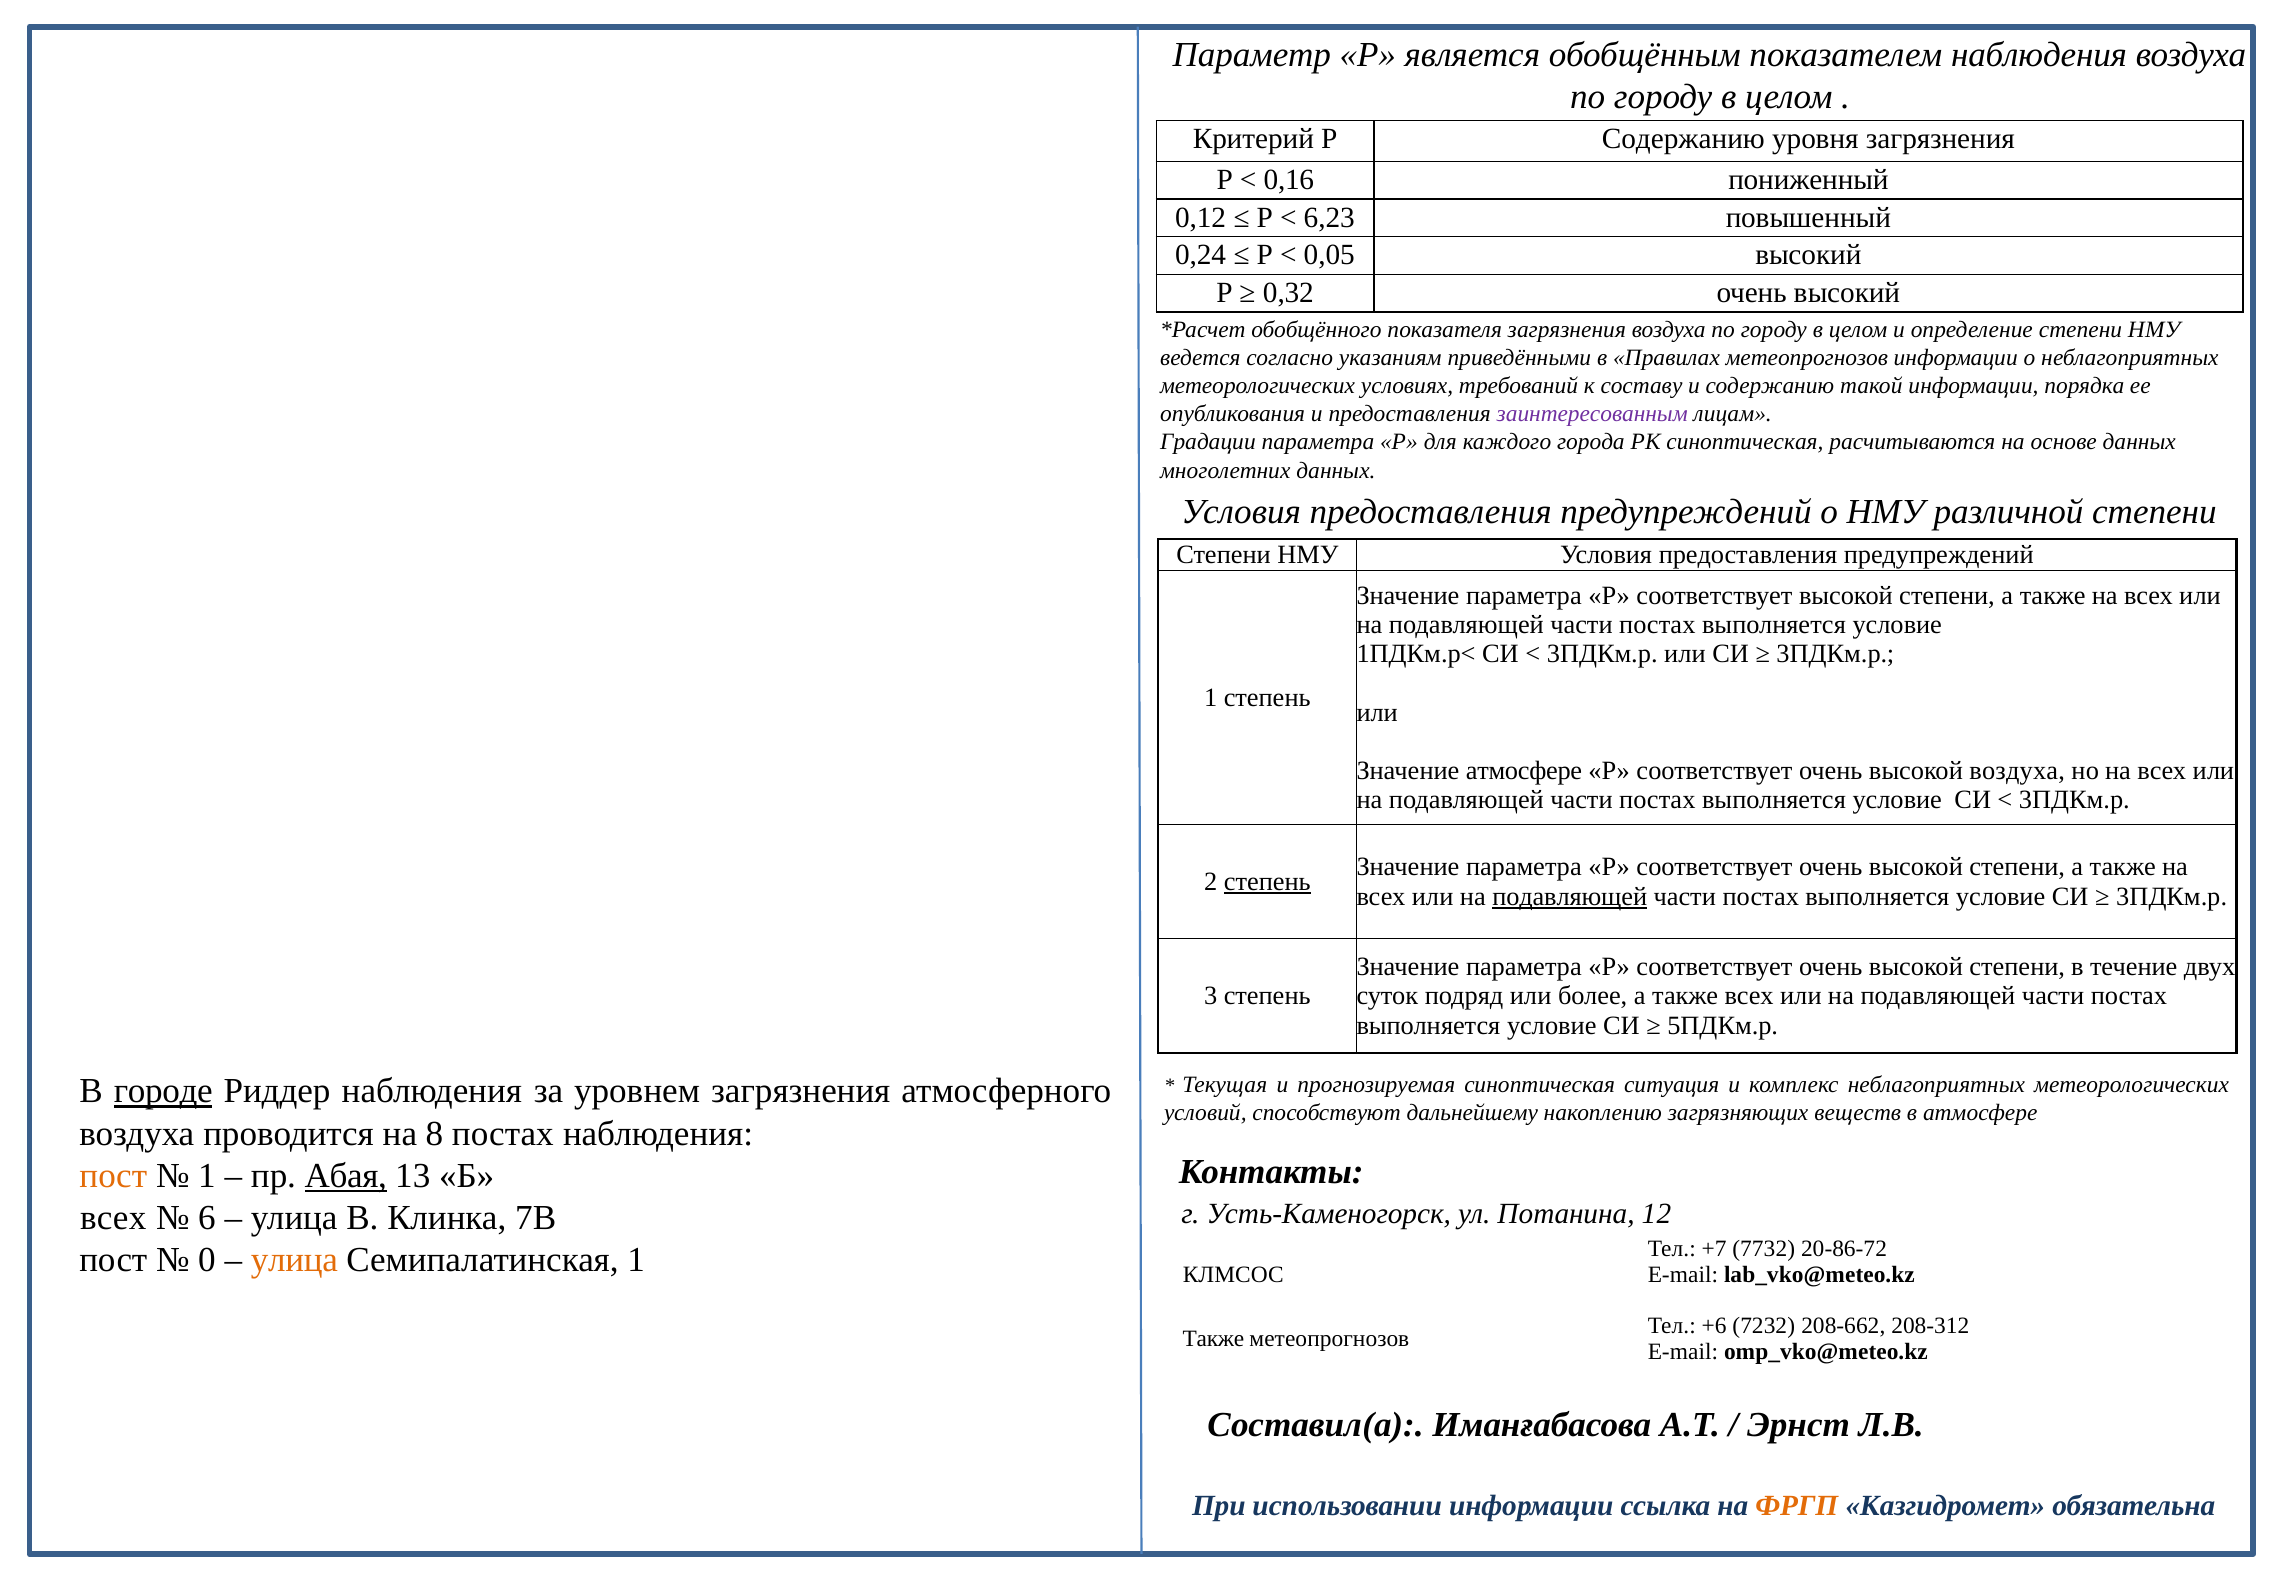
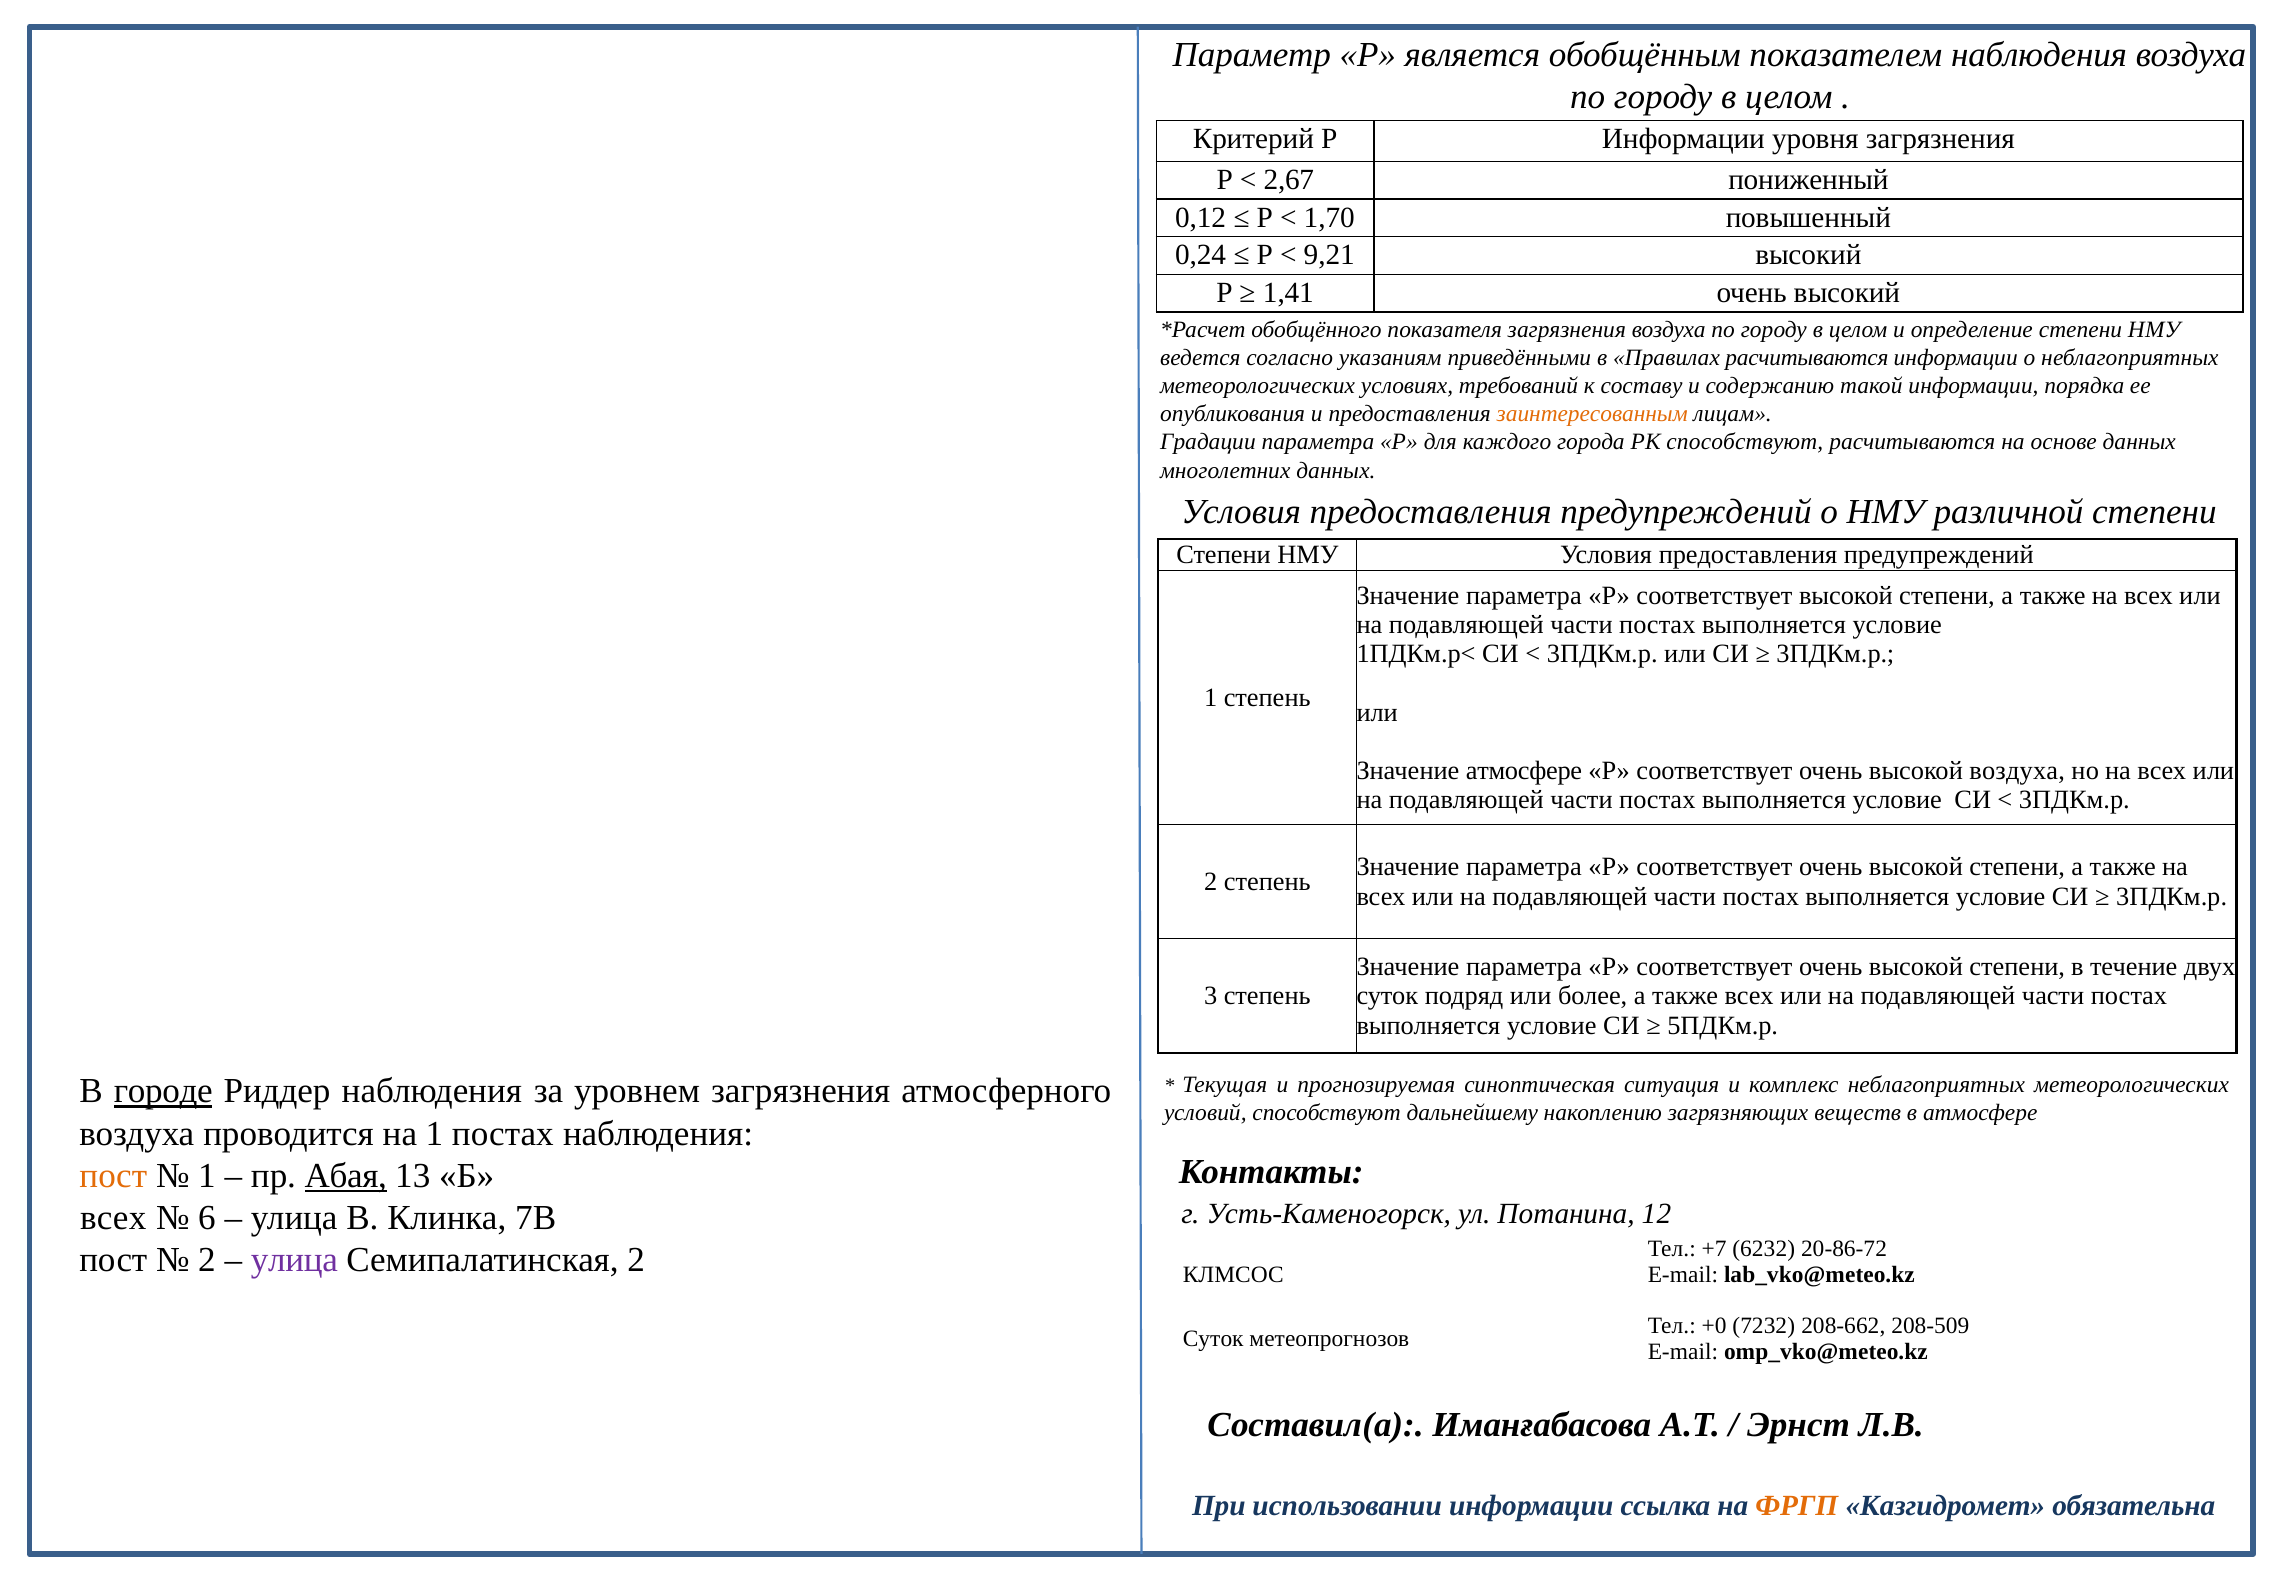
Р Содержанию: Содержанию -> Информации
0,16: 0,16 -> 2,67
6,23: 6,23 -> 1,70
0,05: 0,05 -> 9,21
0,32: 0,32 -> 1,41
Правилах метеопрогнозов: метеопрогнозов -> расчитываются
заинтересованным colour: purple -> orange
РК синоптическая: синоптическая -> способствуют
степень at (1267, 882) underline: present -> none
подавляющей at (1570, 896) underline: present -> none
на 8: 8 -> 1
7732: 7732 -> 6232
0 at (207, 1260): 0 -> 2
улица at (294, 1260) colour: orange -> purple
Семипалатинская 1: 1 -> 2
+6: +6 -> +0
208-312: 208-312 -> 208-509
Также at (1213, 1338): Также -> Суток
